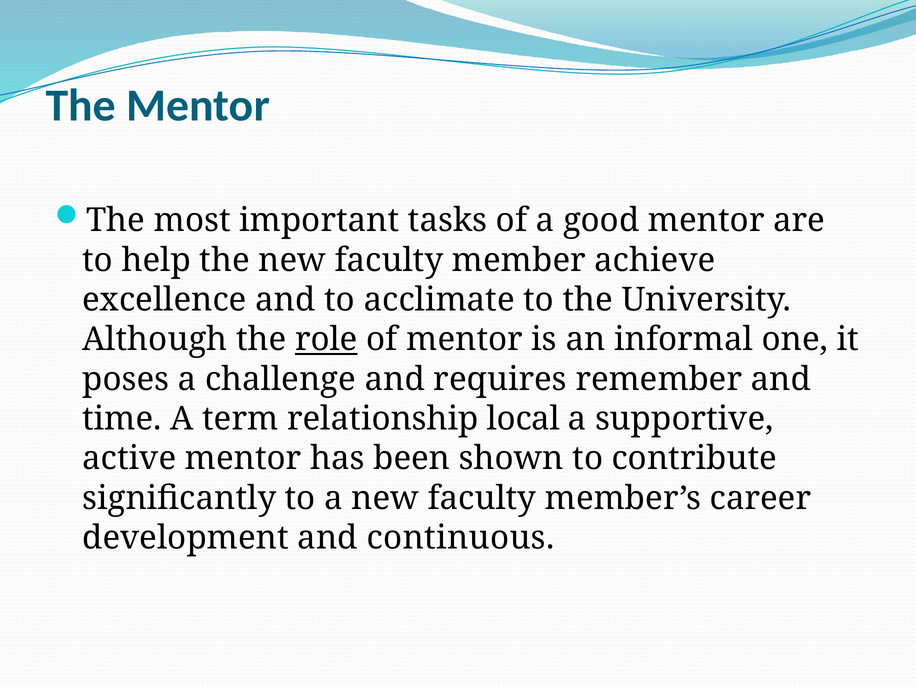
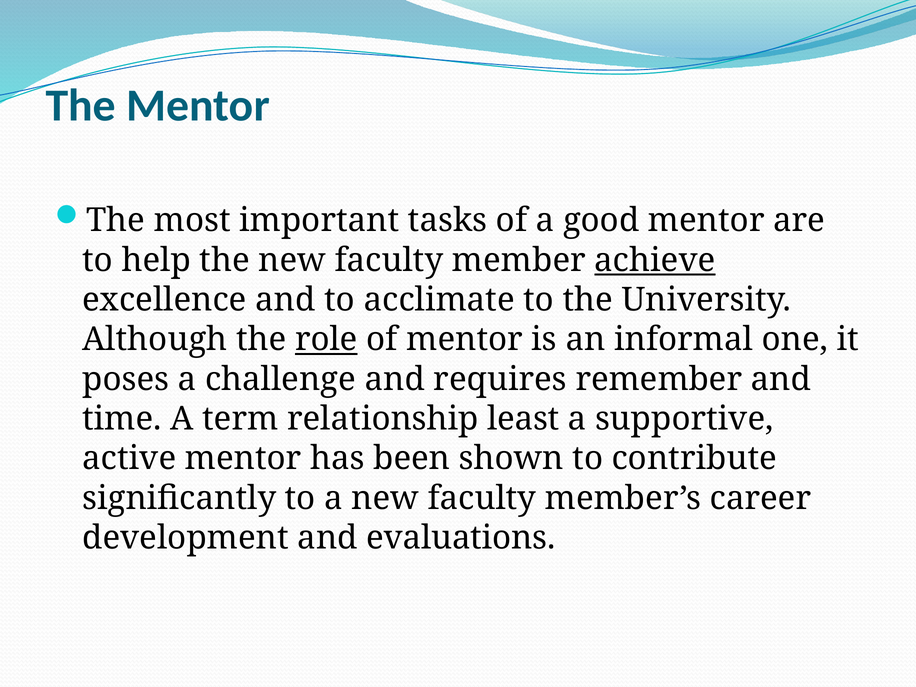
achieve underline: none -> present
local: local -> least
continuous: continuous -> evaluations
